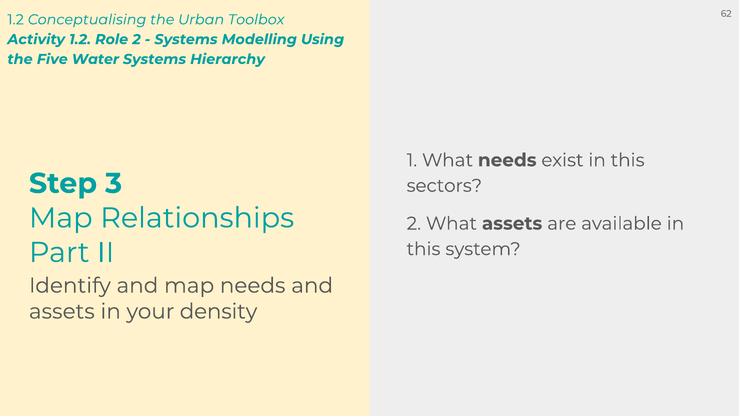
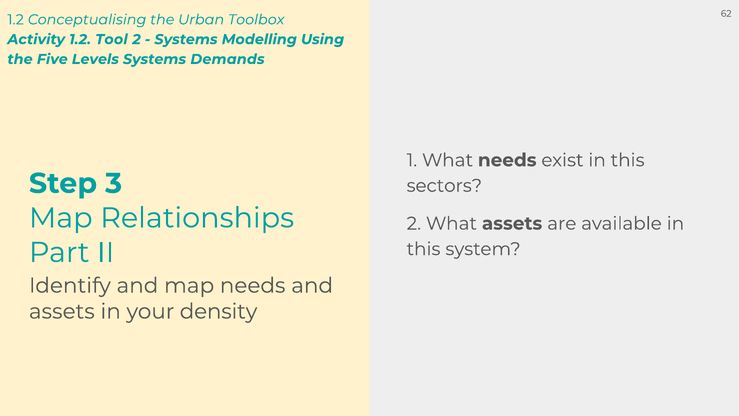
Role: Role -> Tool
Water: Water -> Levels
Hierarchy: Hierarchy -> Demands
